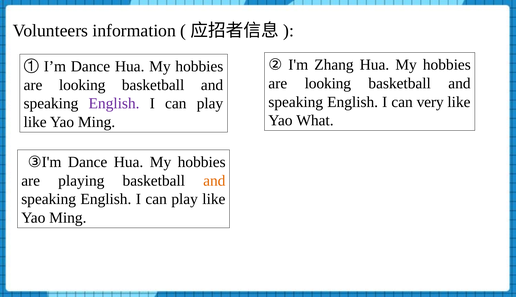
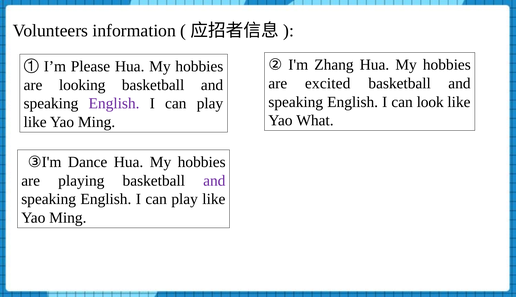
I’m Dance: Dance -> Please
looking at (328, 83): looking -> excited
very: very -> look
and at (214, 181) colour: orange -> purple
